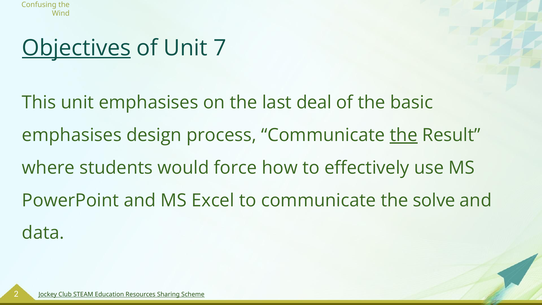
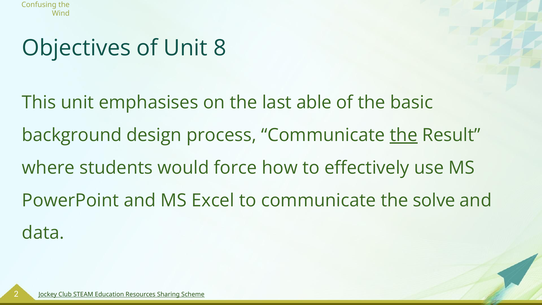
Objectives underline: present -> none
7: 7 -> 8
deal: deal -> able
emphasises at (72, 135): emphasises -> background
